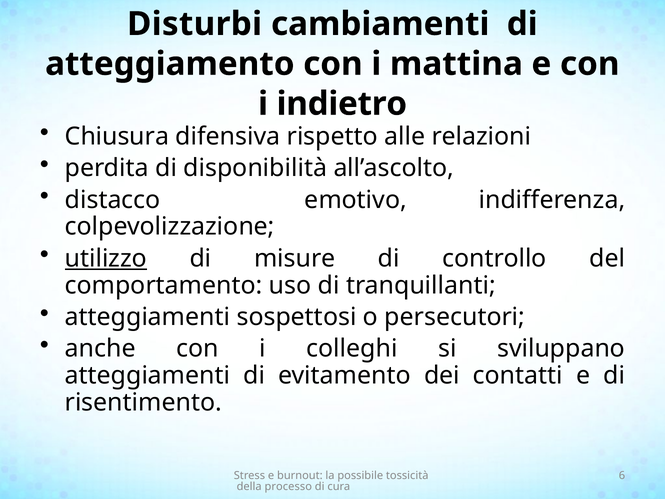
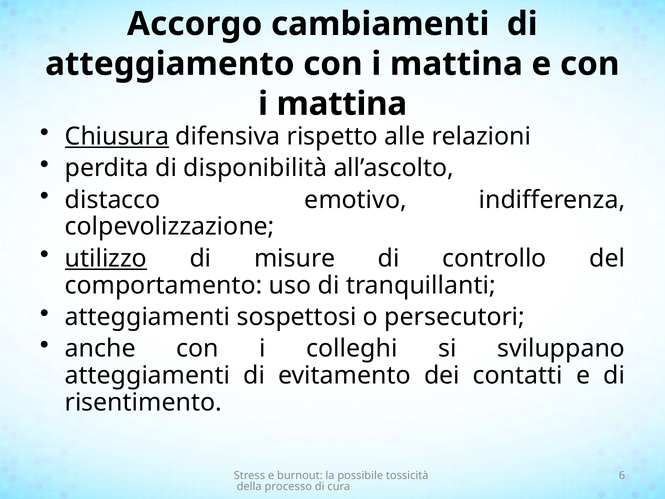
Disturbi: Disturbi -> Accorgo
indietro at (342, 104): indietro -> mattina
Chiusura underline: none -> present
